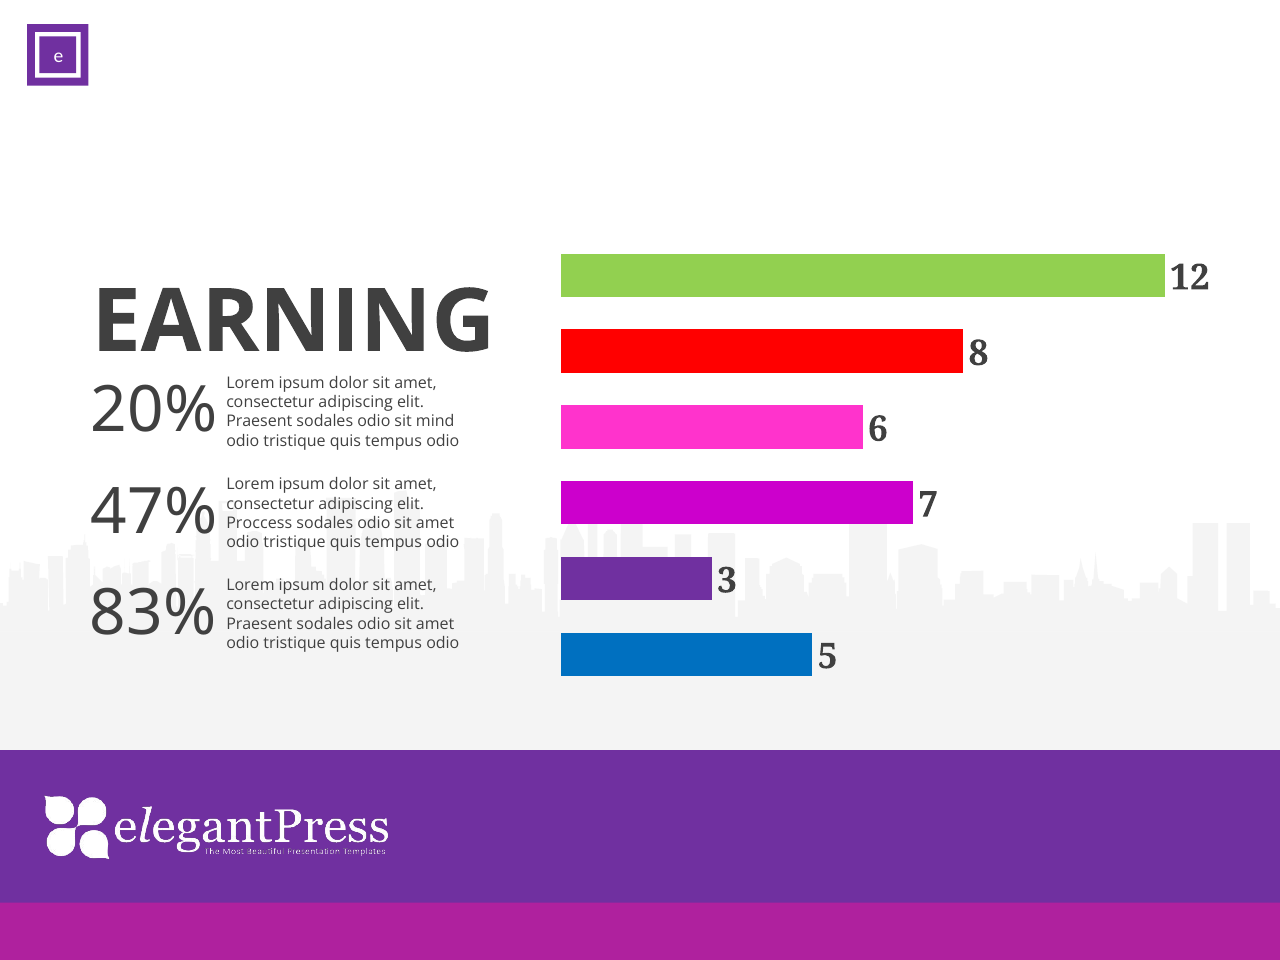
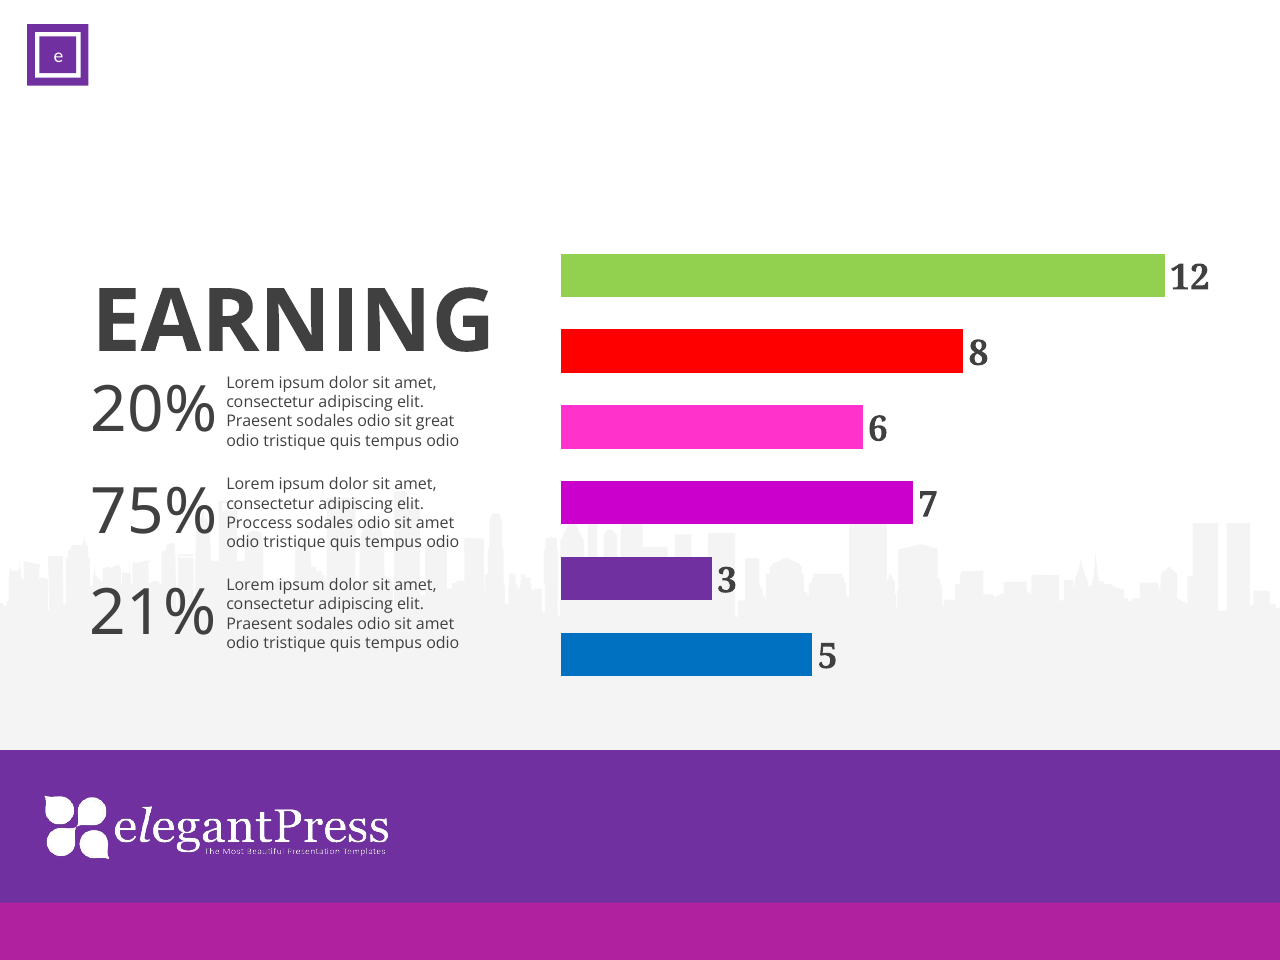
mind: mind -> great
47%: 47% -> 75%
83%: 83% -> 21%
